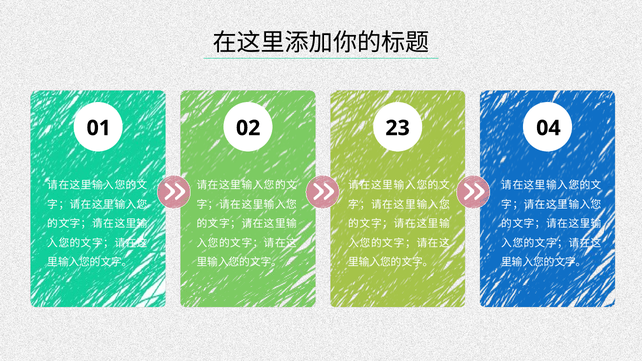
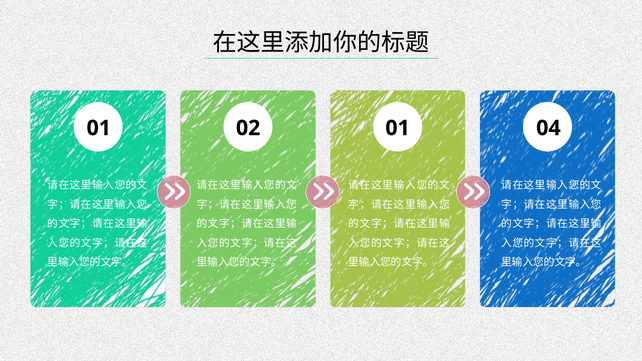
02 23: 23 -> 01
